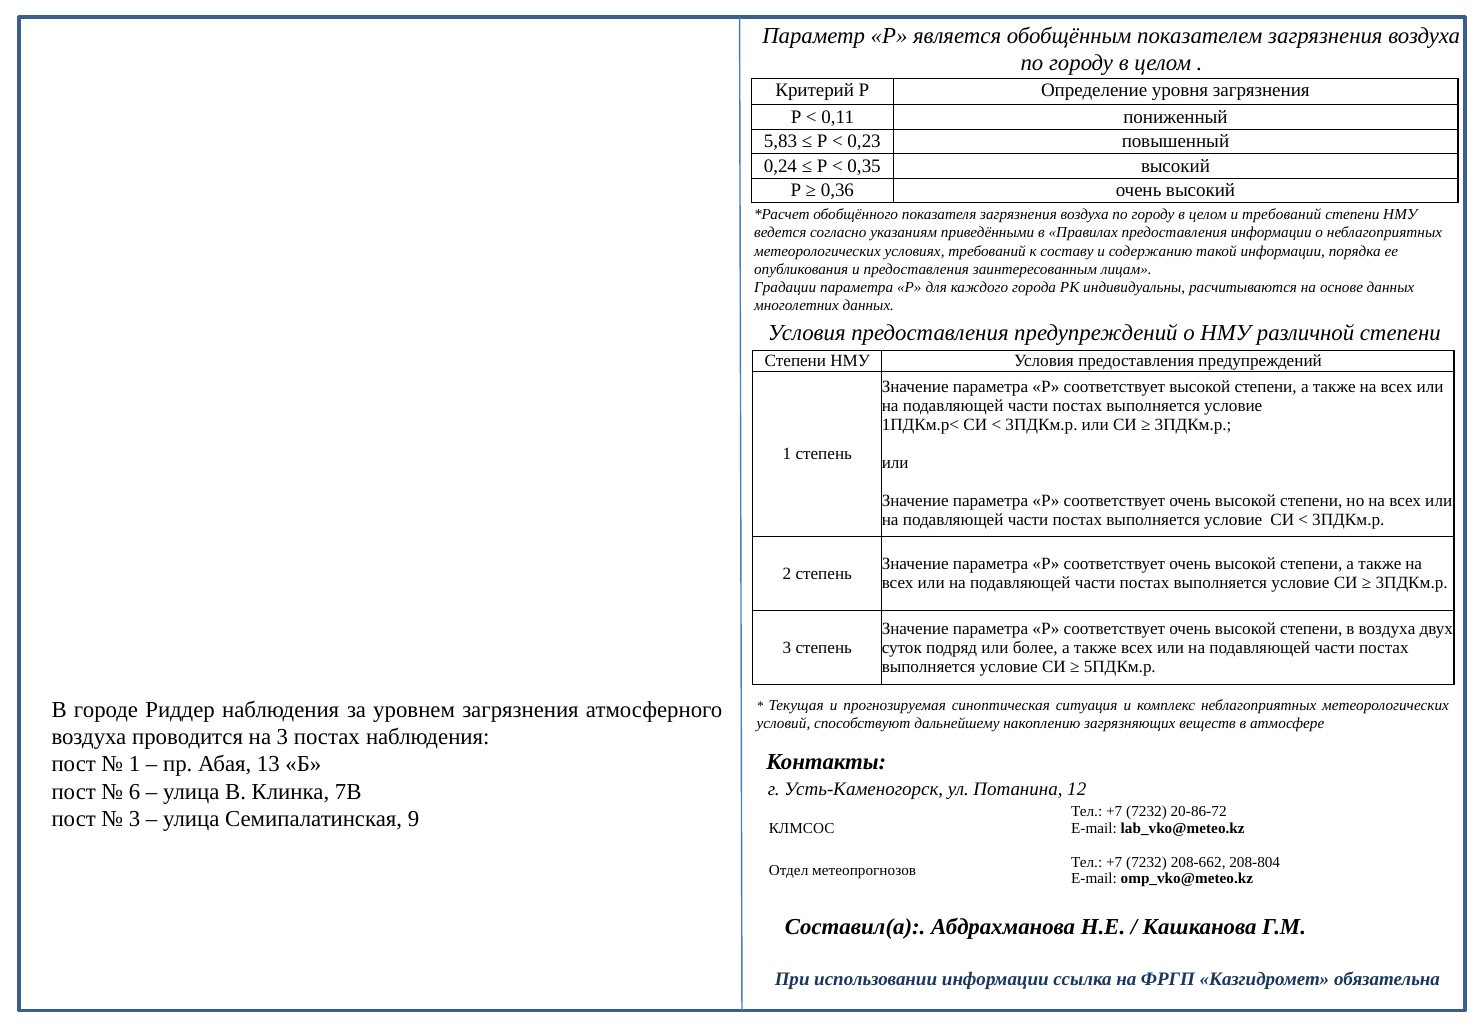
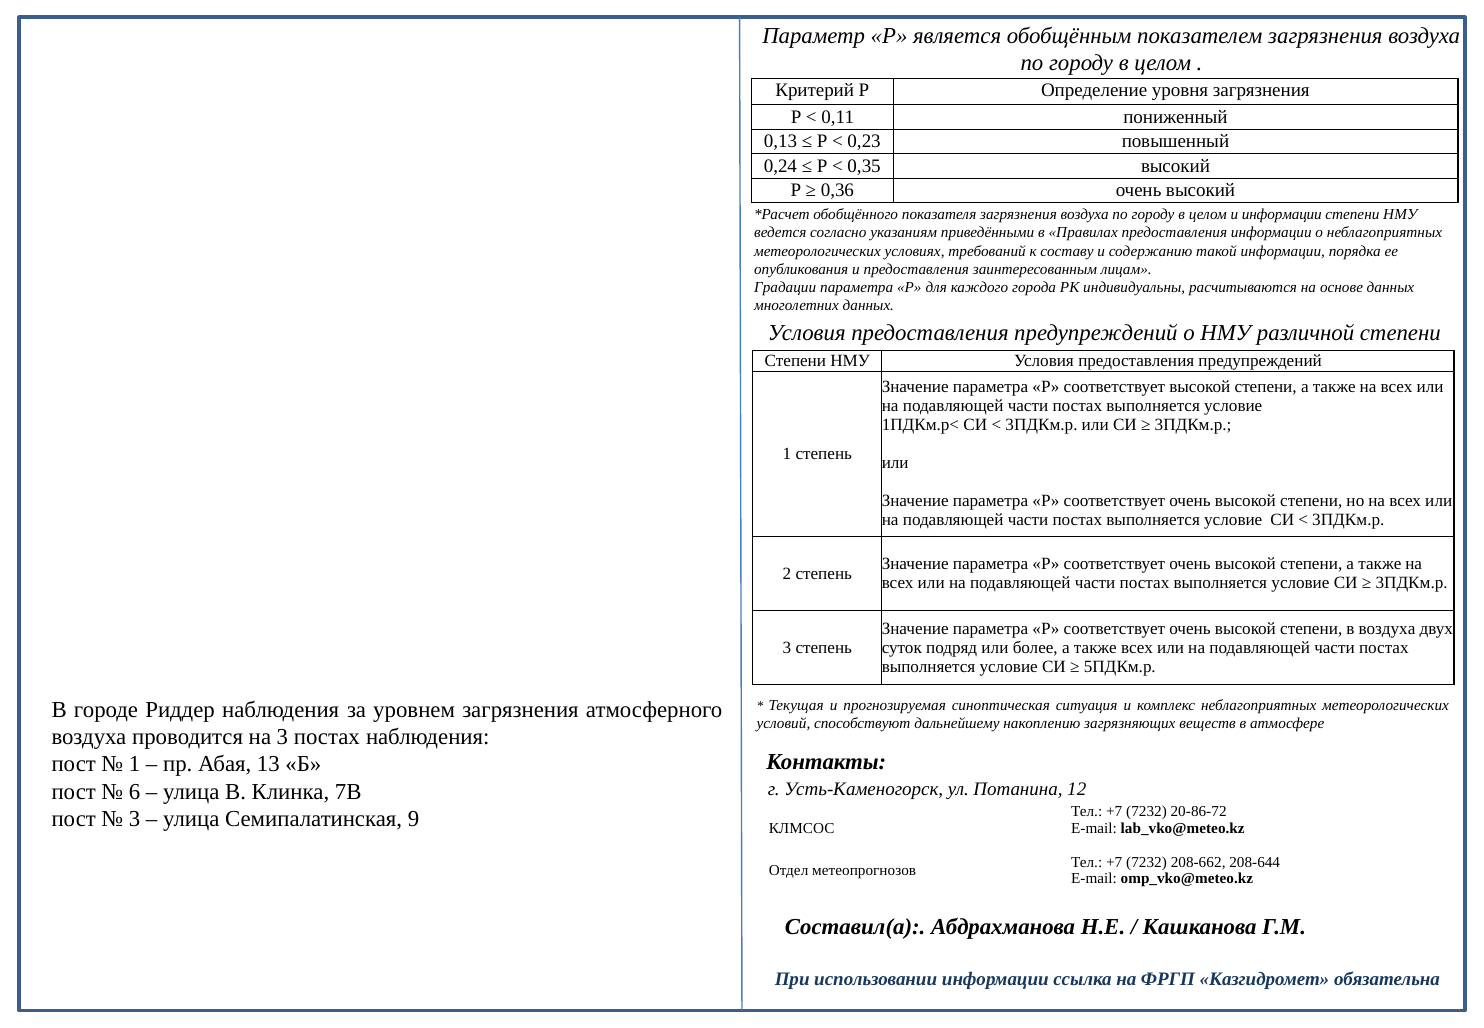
5,83: 5,83 -> 0,13
и требований: требований -> информации
208-804: 208-804 -> 208-644
